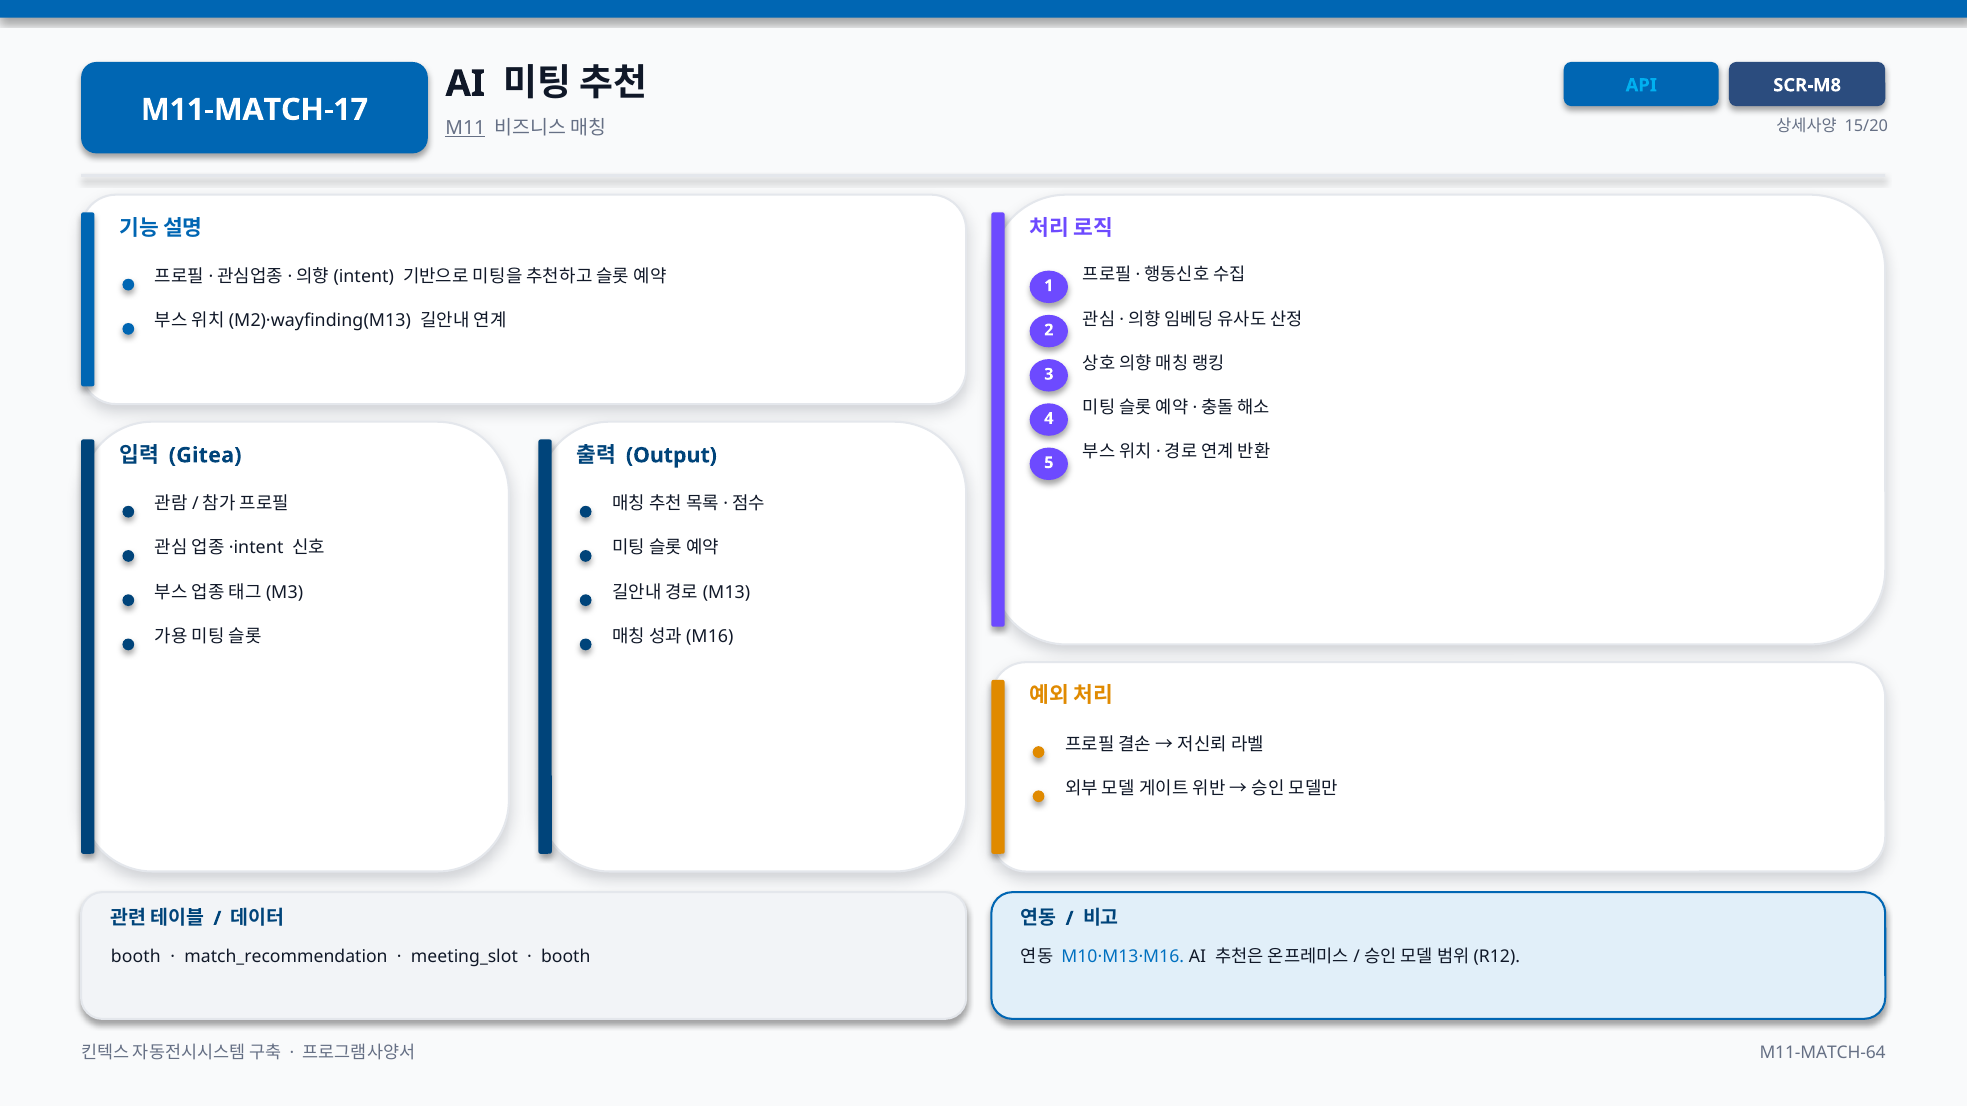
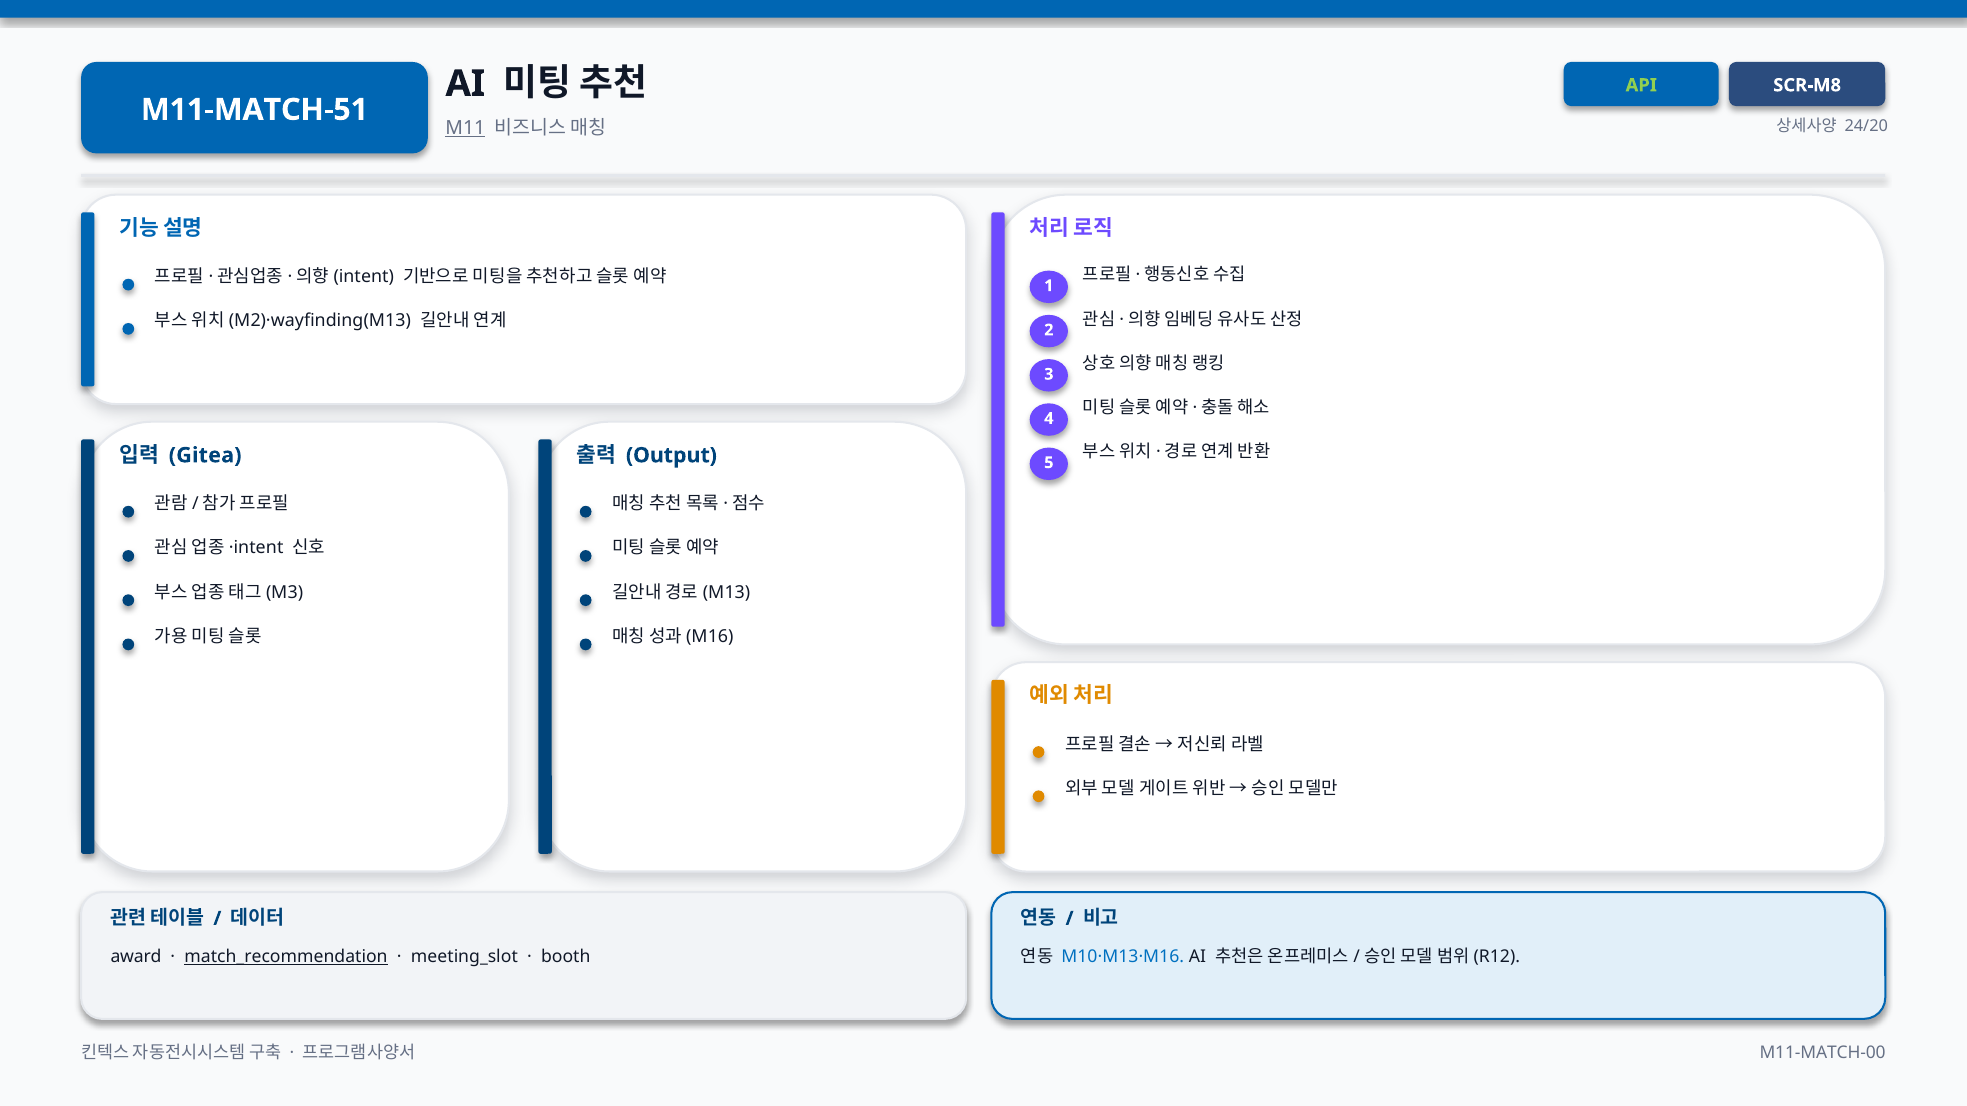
API colour: light blue -> light green
M11-MATCH-17: M11-MATCH-17 -> M11-MATCH-51
15/20: 15/20 -> 24/20
booth at (136, 957): booth -> award
match_recommendation underline: none -> present
M11-MATCH-64: M11-MATCH-64 -> M11-MATCH-00
